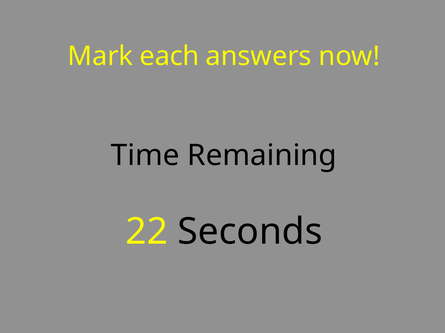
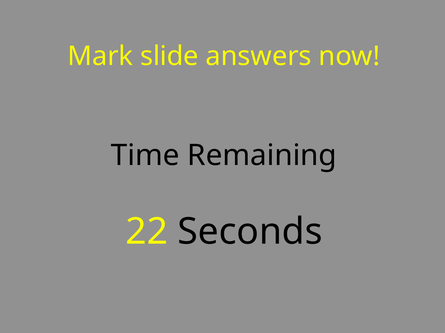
each: each -> slide
